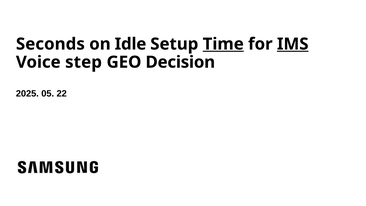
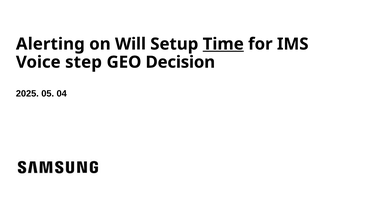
Seconds: Seconds -> Alerting
Idle: Idle -> Will
IMS underline: present -> none
22: 22 -> 04
